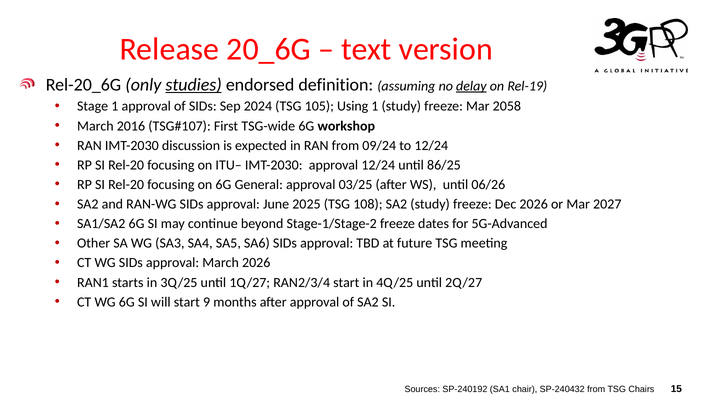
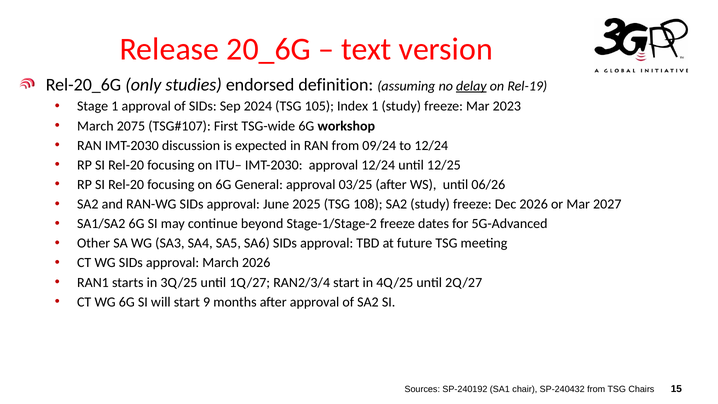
studies underline: present -> none
Using: Using -> Index
2058: 2058 -> 2023
2016: 2016 -> 2075
86/25: 86/25 -> 12/25
